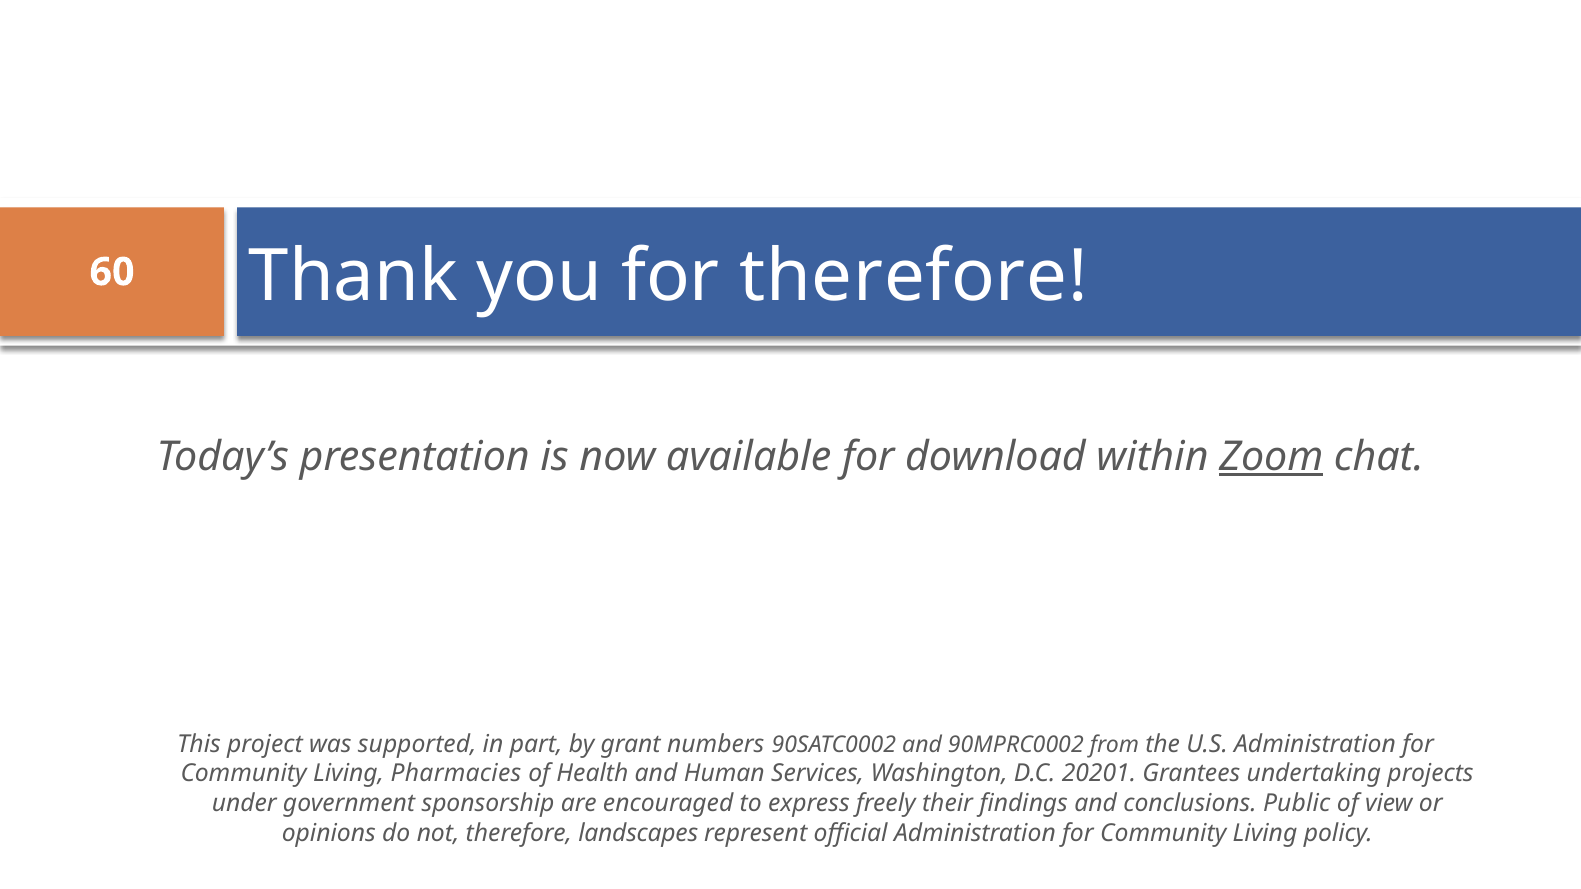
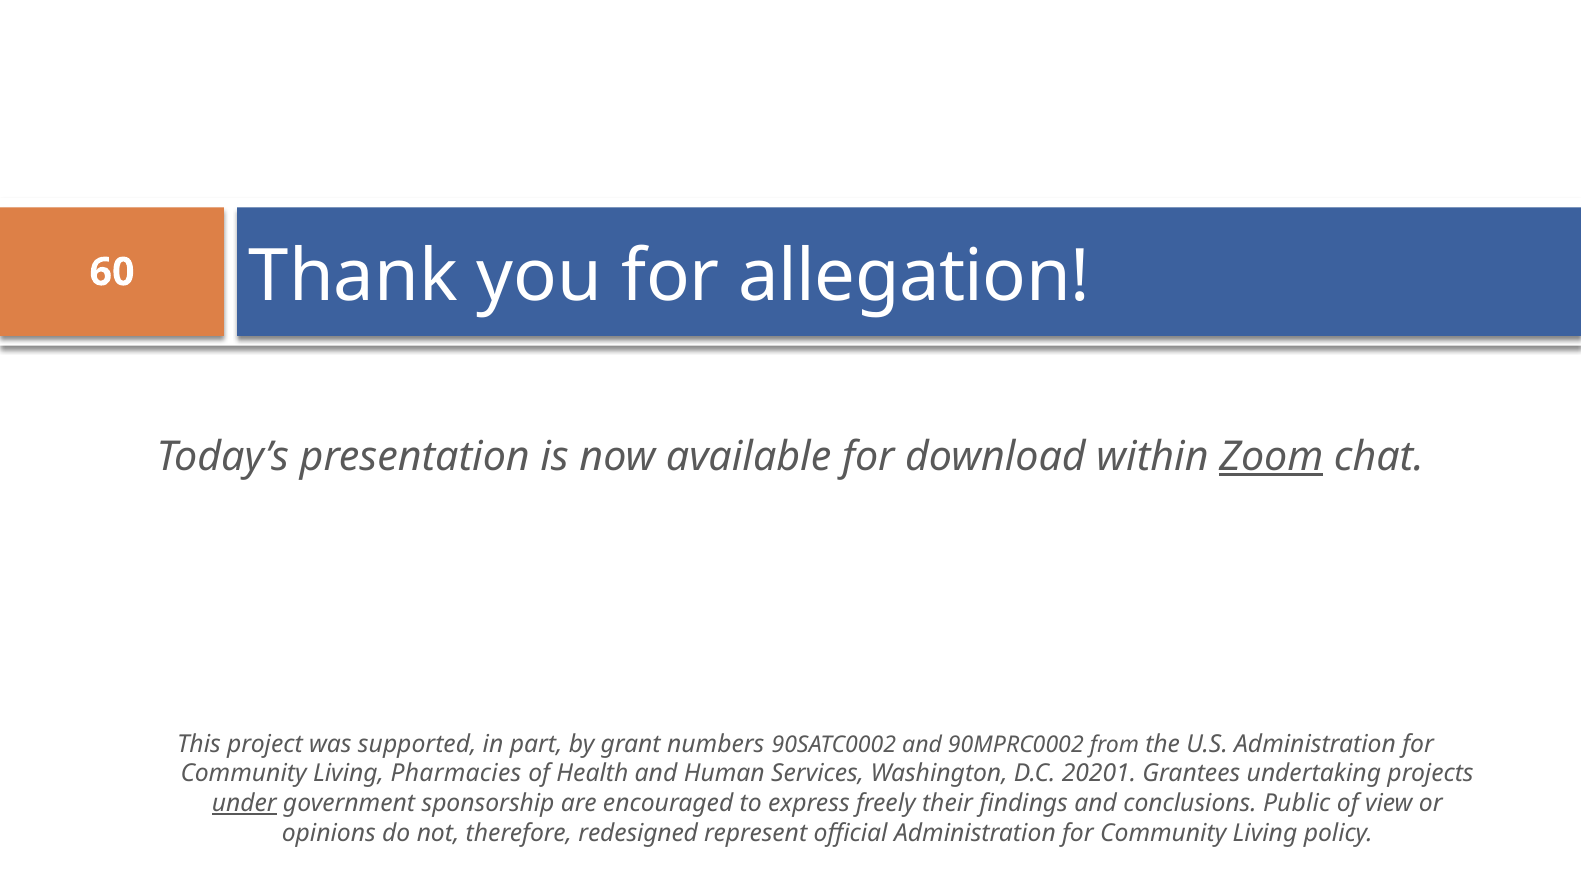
for therefore: therefore -> allegation
under underline: none -> present
landscapes: landscapes -> redesigned
